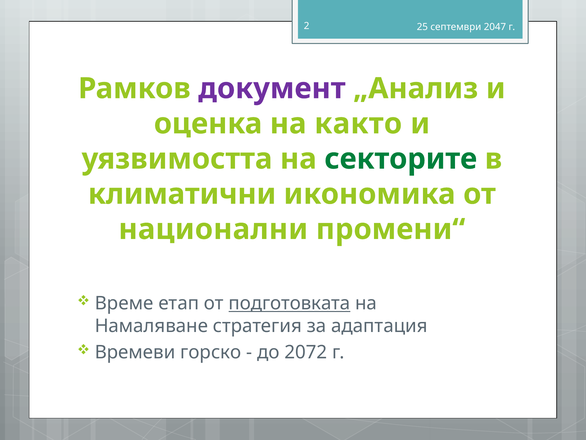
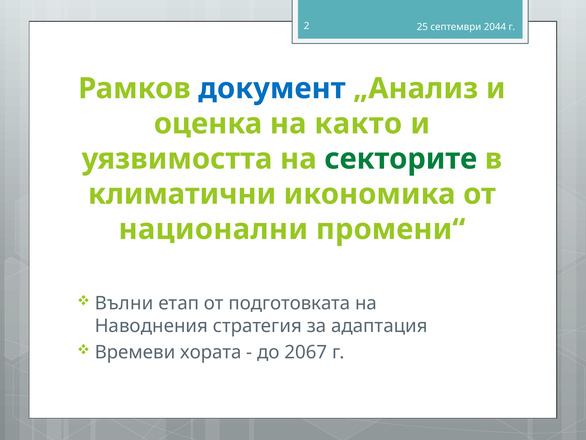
2047: 2047 -> 2044
документ colour: purple -> blue
Време: Време -> Вълни
подготовката underline: present -> none
Намаляване: Намаляване -> Наводнения
горско: горско -> хората
2072: 2072 -> 2067
